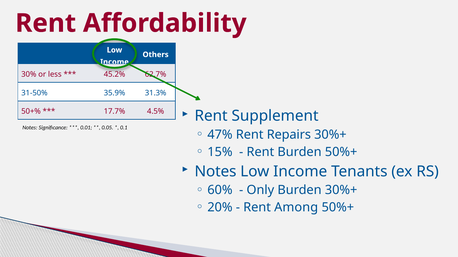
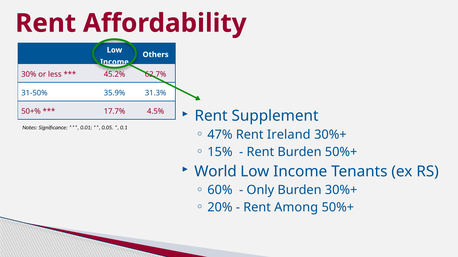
Repairs: Repairs -> Ireland
Notes at (215, 172): Notes -> World
